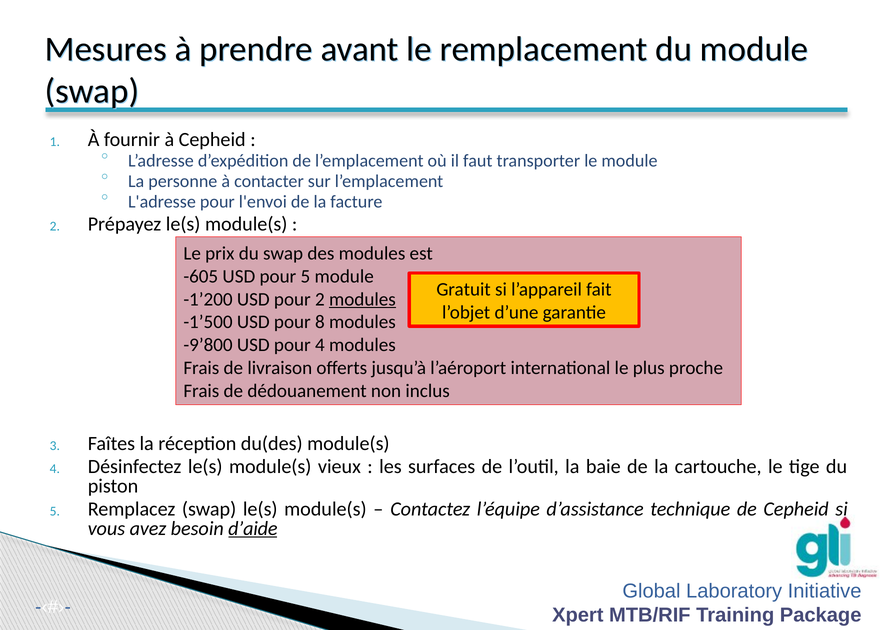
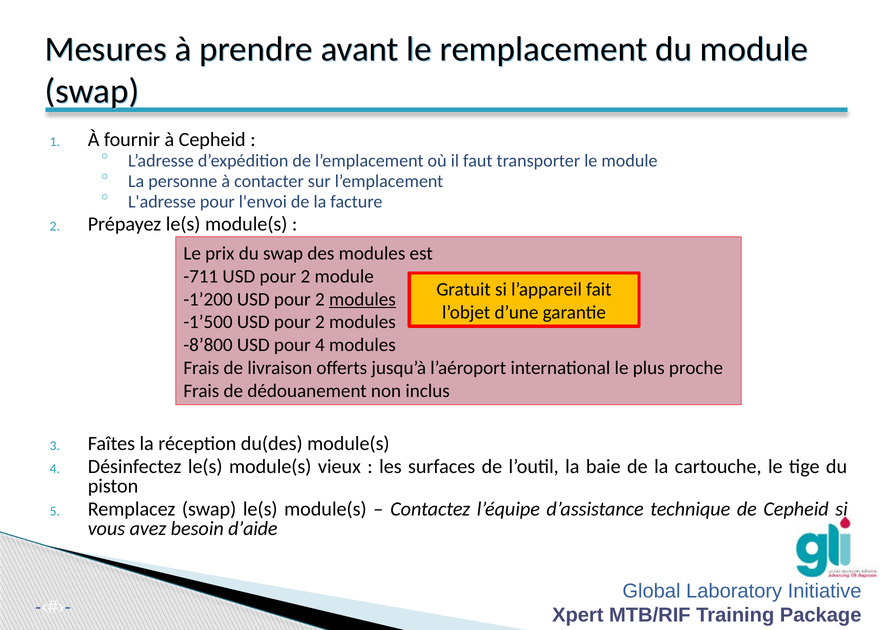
-605: -605 -> -711
5 at (305, 276): 5 -> 2
-1’500 USD pour 8: 8 -> 2
-9’800: -9’800 -> -8’800
d’aide underline: present -> none
